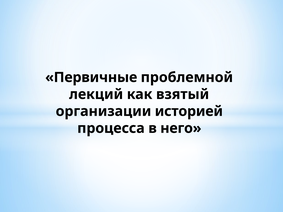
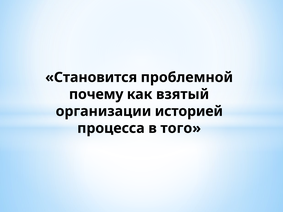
Первичные: Первичные -> Становится
лекций: лекций -> почему
него: него -> того
